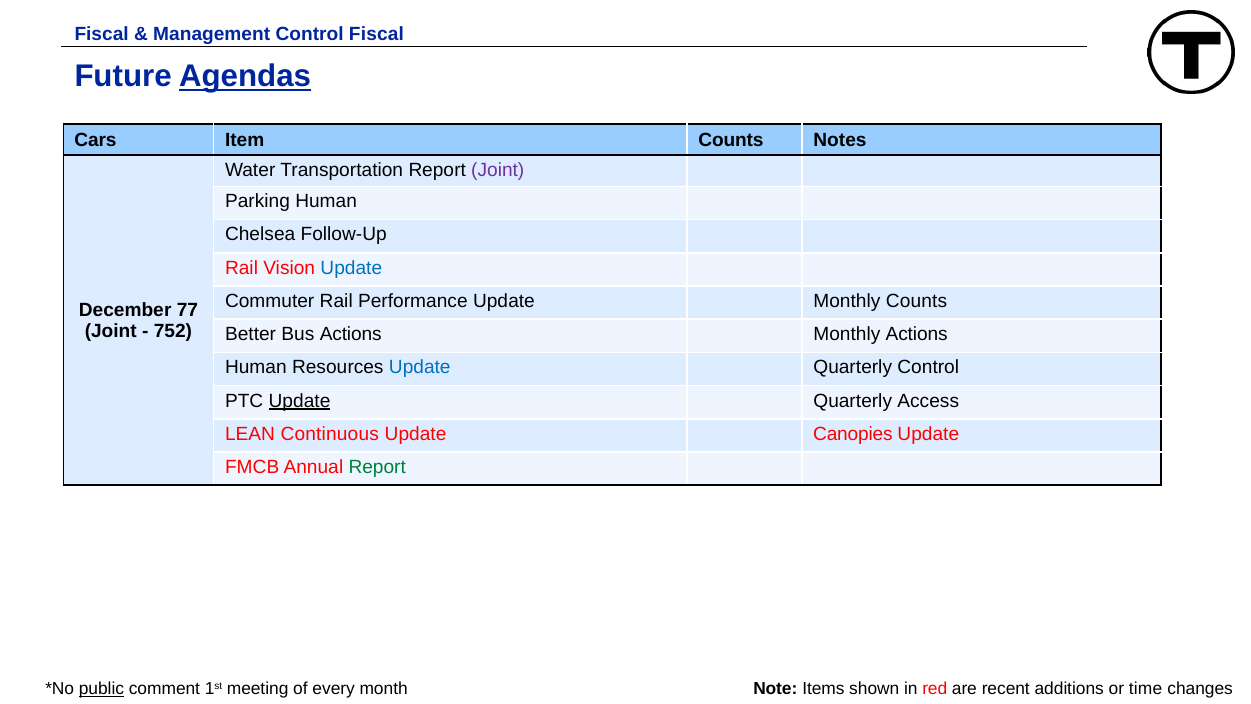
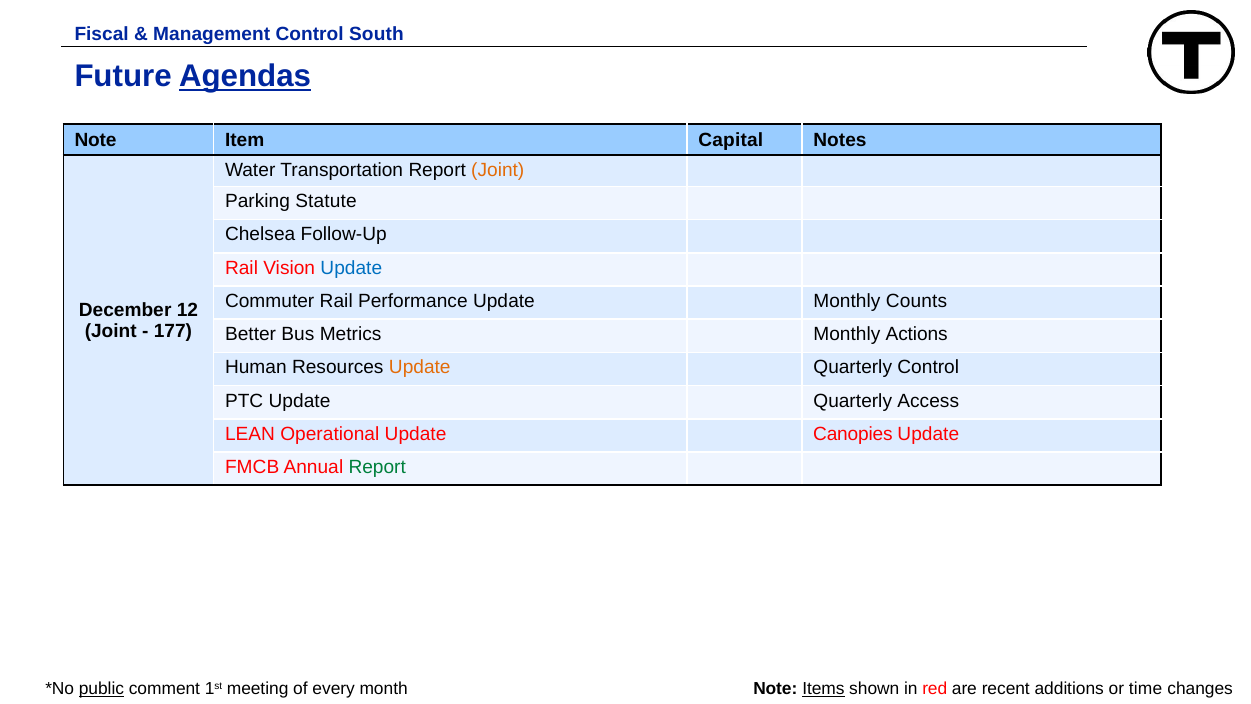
Control Fiscal: Fiscal -> South
Cars at (95, 140): Cars -> Note
Item Counts: Counts -> Capital
Joint at (498, 170) colour: purple -> orange
Parking Human: Human -> Statute
77: 77 -> 12
752: 752 -> 177
Bus Actions: Actions -> Metrics
Update at (420, 367) colour: blue -> orange
Update at (300, 401) underline: present -> none
Continuous: Continuous -> Operational
Items underline: none -> present
